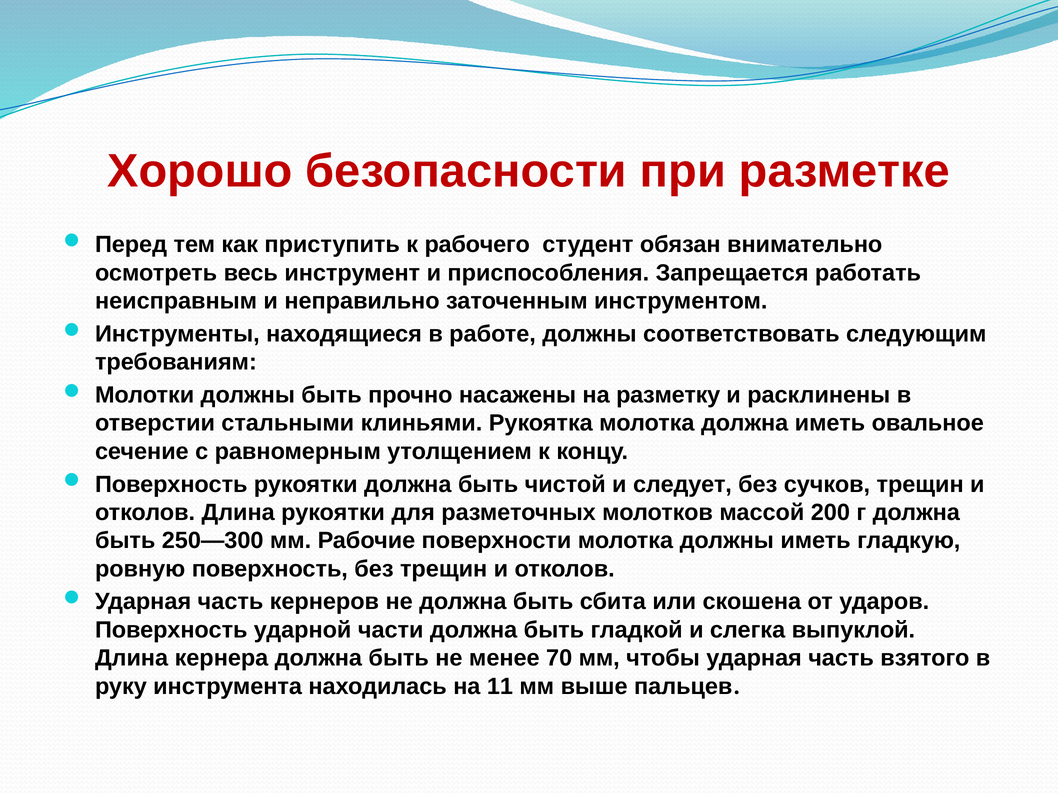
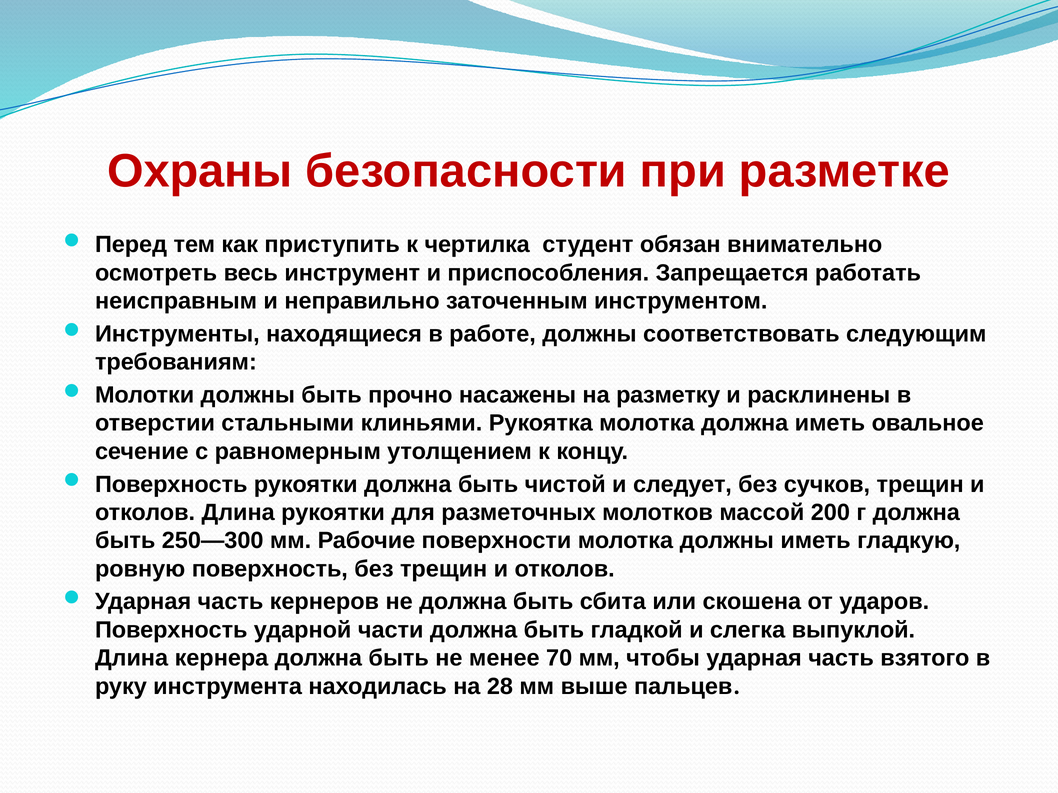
Хорошо: Хорошо -> Охраны
рабочего: рабочего -> чертилка
11: 11 -> 28
